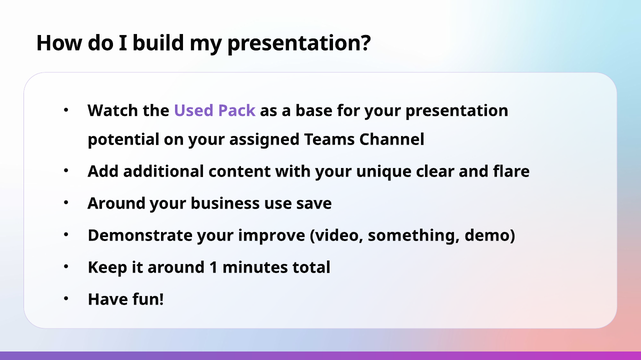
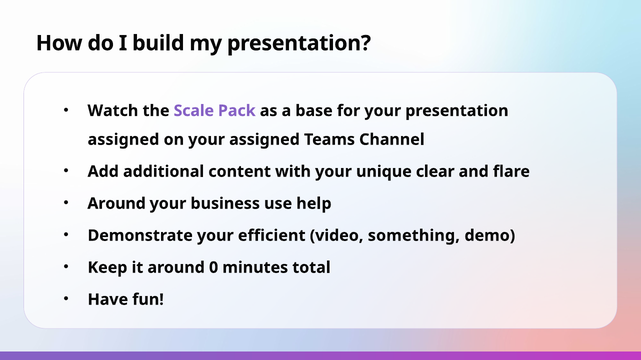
Used: Used -> Scale
potential at (124, 140): potential -> assigned
save: save -> help
improve: improve -> efficient
1: 1 -> 0
